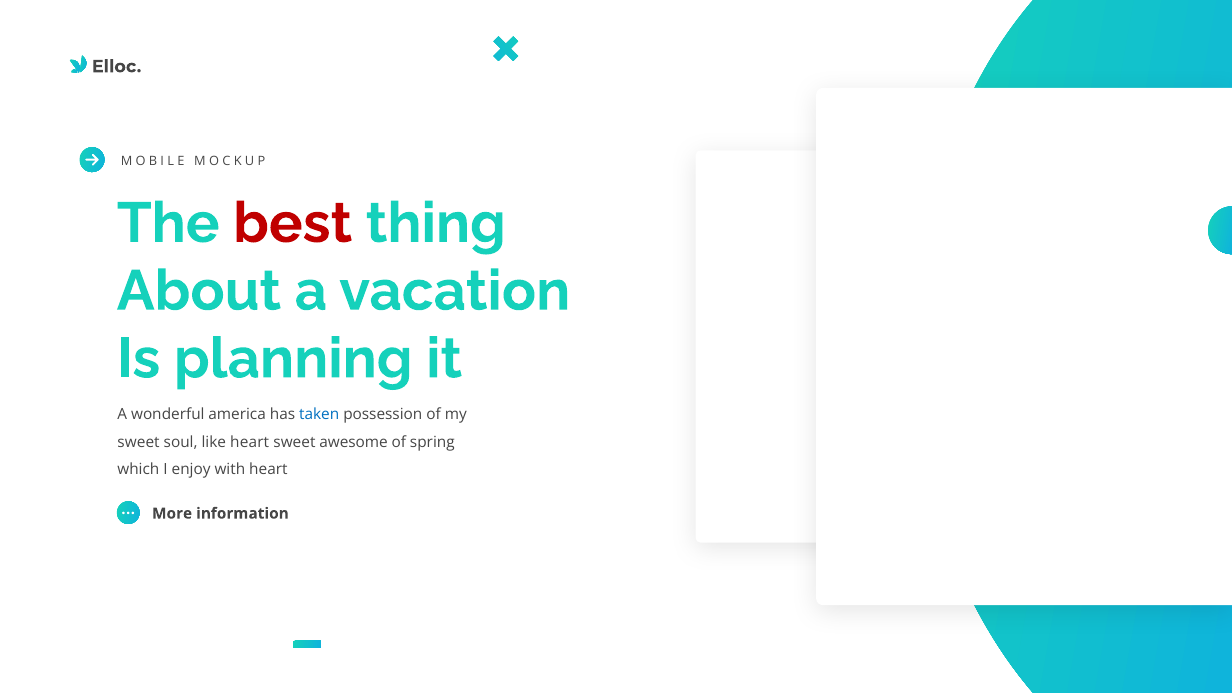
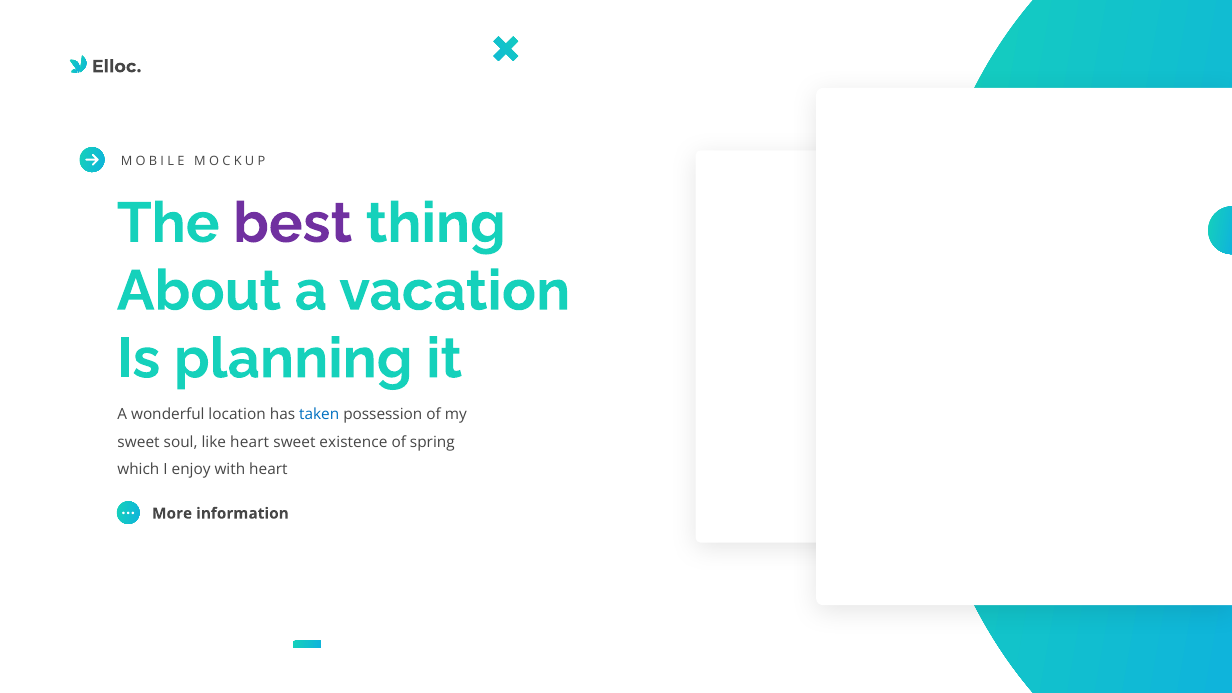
best colour: red -> purple
america: america -> location
awesome: awesome -> existence
